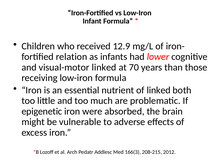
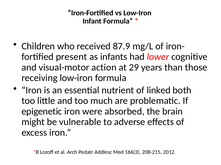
12.9: 12.9 -> 87.9
relation: relation -> present
visual-motor linked: linked -> action
70: 70 -> 29
